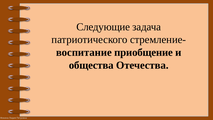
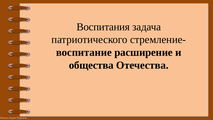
Следующие: Следующие -> Воспитания
приобщение: приобщение -> расширение
